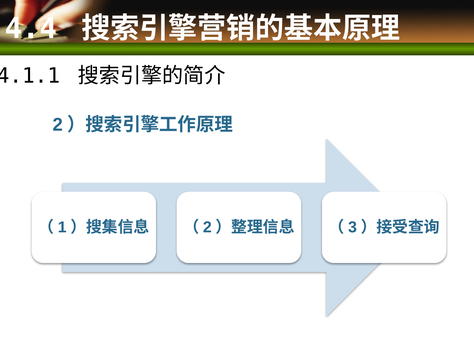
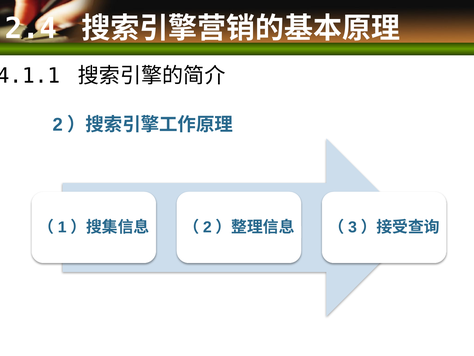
4.4: 4.4 -> 2.4
